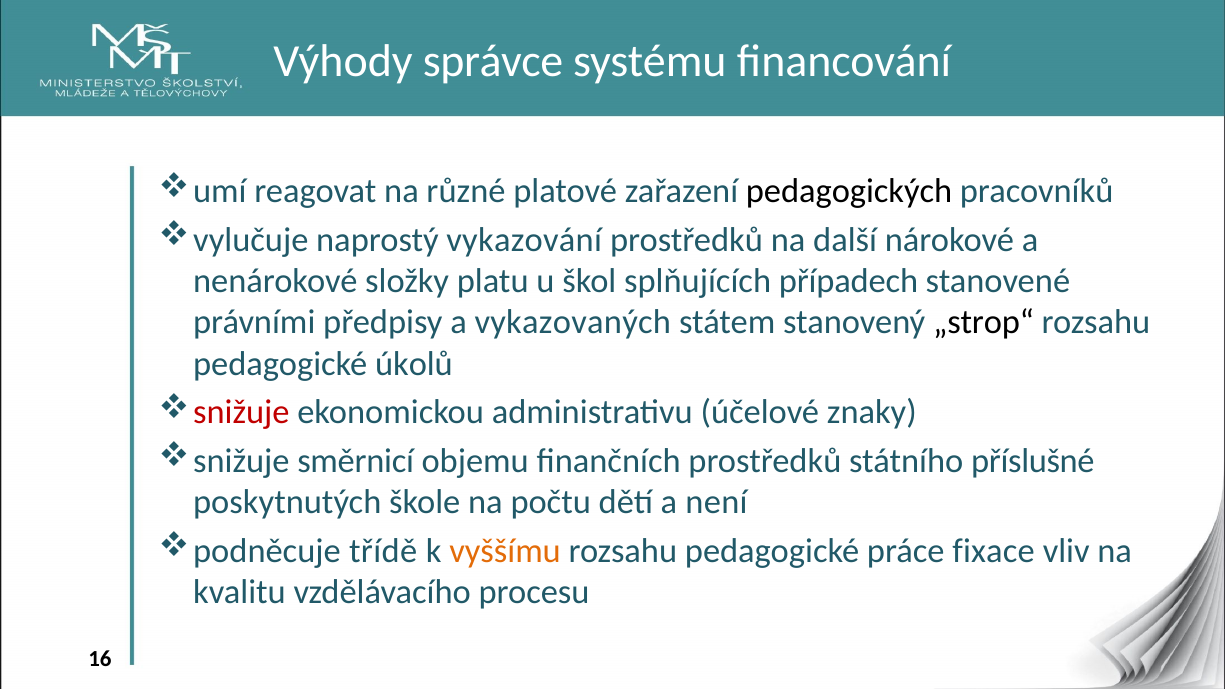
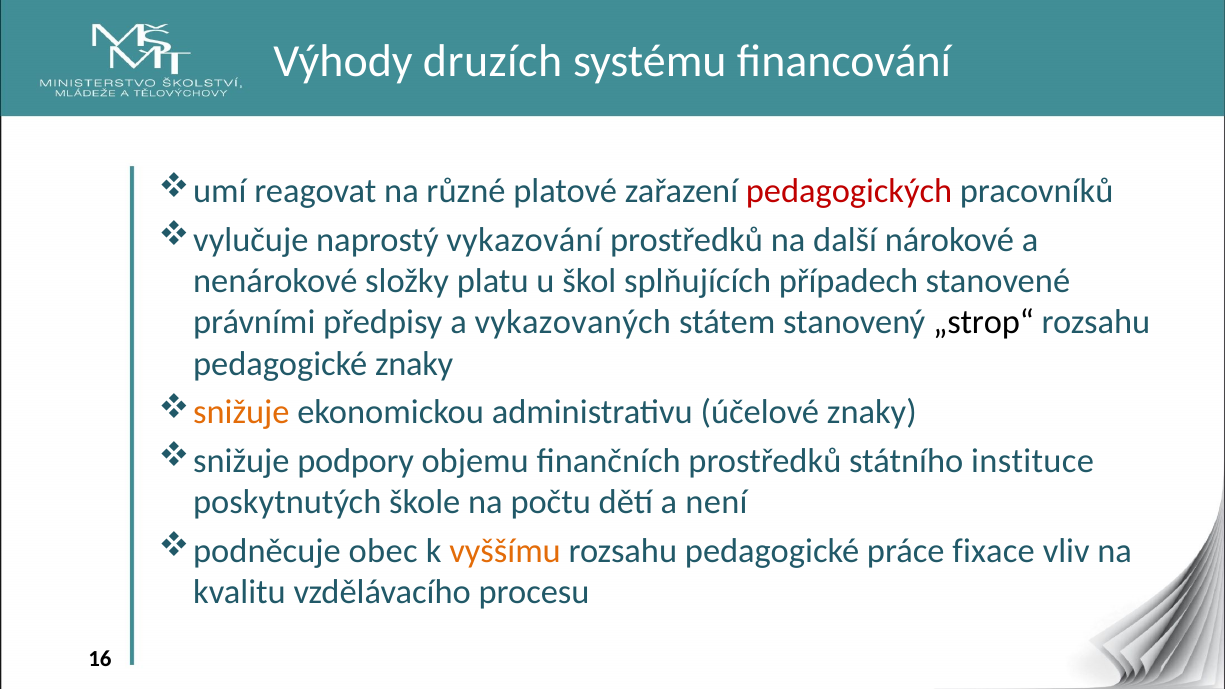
správce: správce -> druzích
pedagogických colour: black -> red
pedagogické úkolů: úkolů -> znaky
snižuje at (241, 413) colour: red -> orange
směrnicí: směrnicí -> podpory
příslušné: příslušné -> instituce
třídě: třídě -> obec
